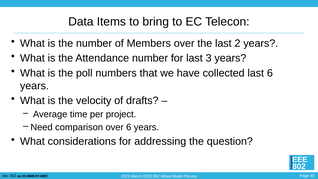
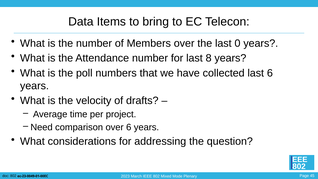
2: 2 -> 0
3: 3 -> 8
